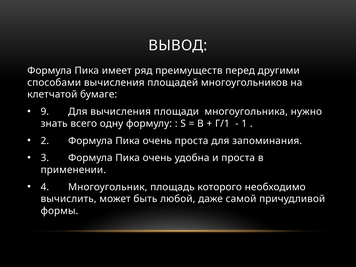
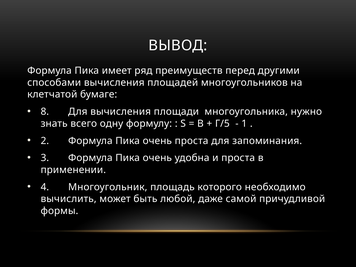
9: 9 -> 8
Г/1: Г/1 -> Г/5
